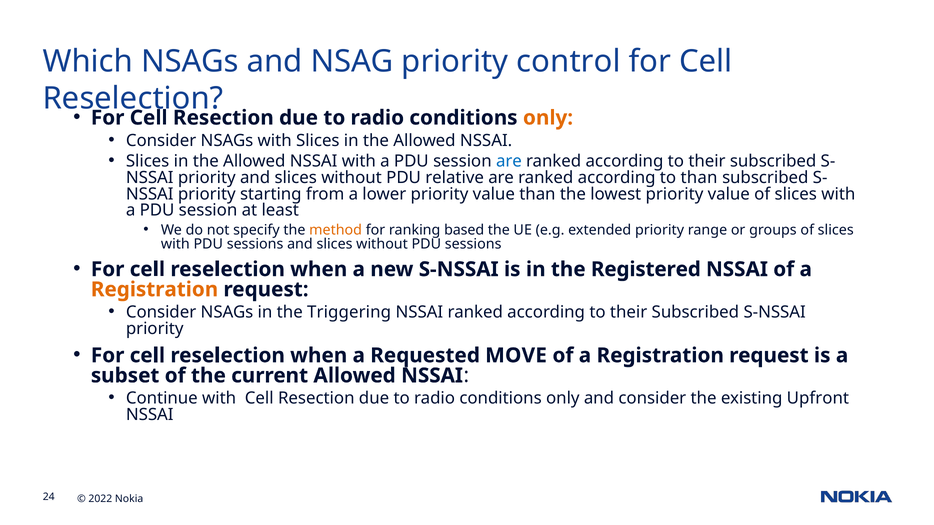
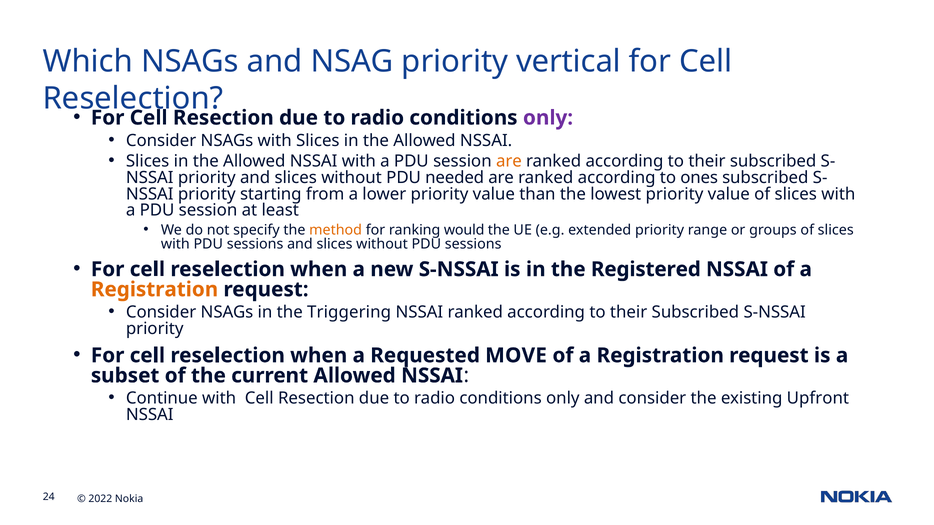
control: control -> vertical
only at (548, 118) colour: orange -> purple
are at (509, 161) colour: blue -> orange
relative: relative -> needed
to than: than -> ones
based: based -> would
